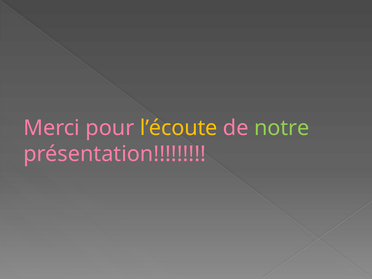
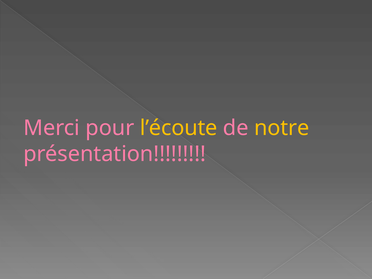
notre colour: light green -> yellow
